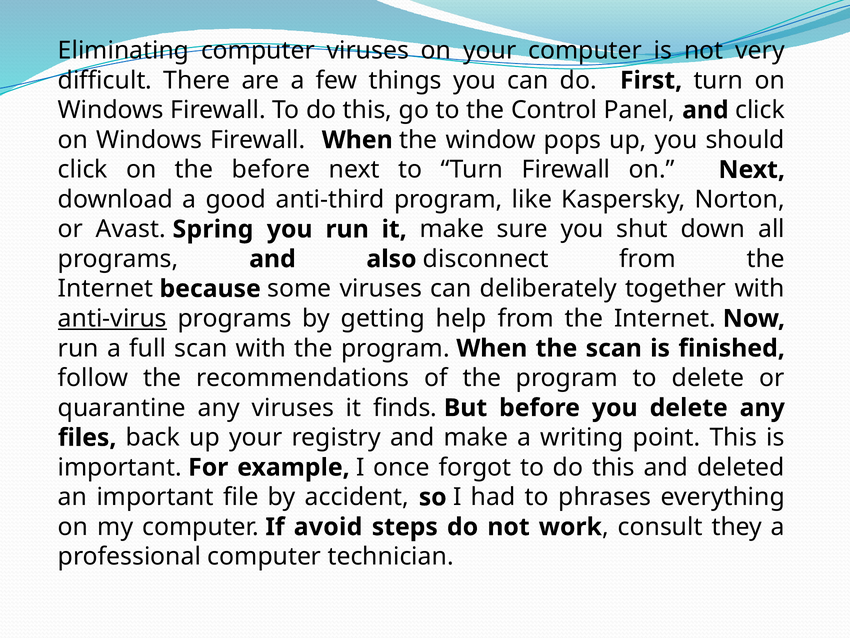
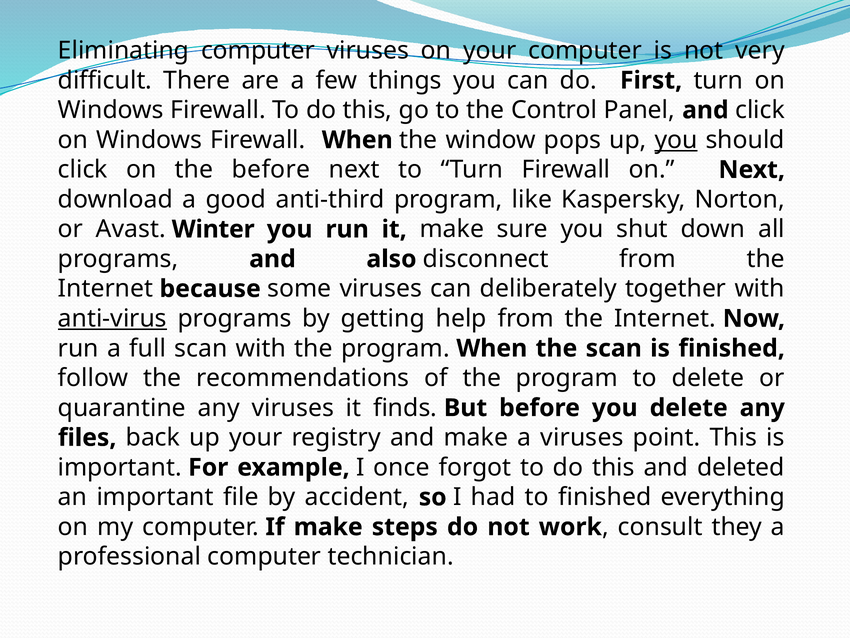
you at (676, 140) underline: none -> present
Spring: Spring -> Winter
a writing: writing -> viruses
to phrases: phrases -> finished
If avoid: avoid -> make
